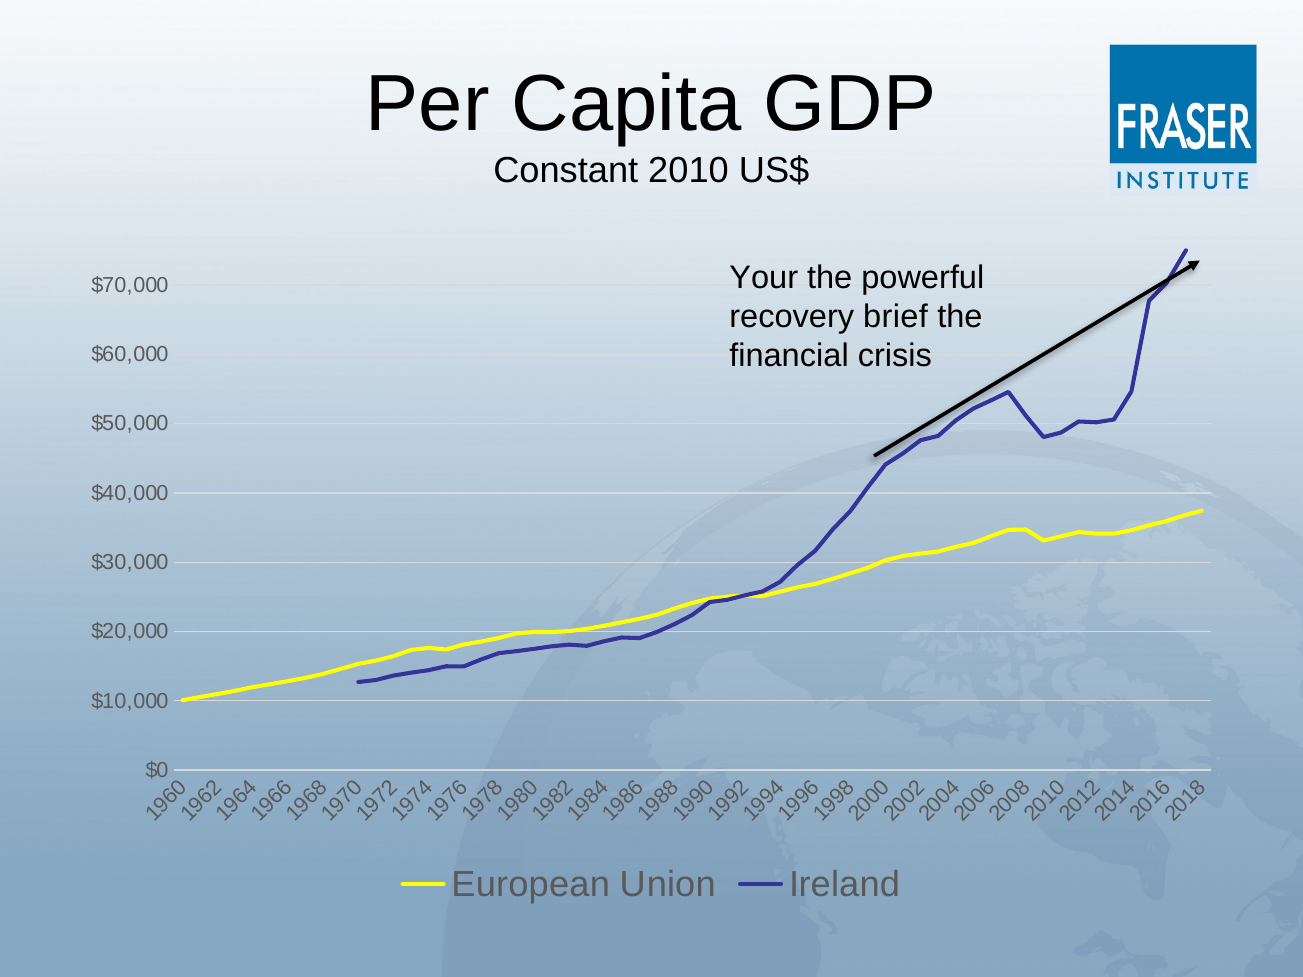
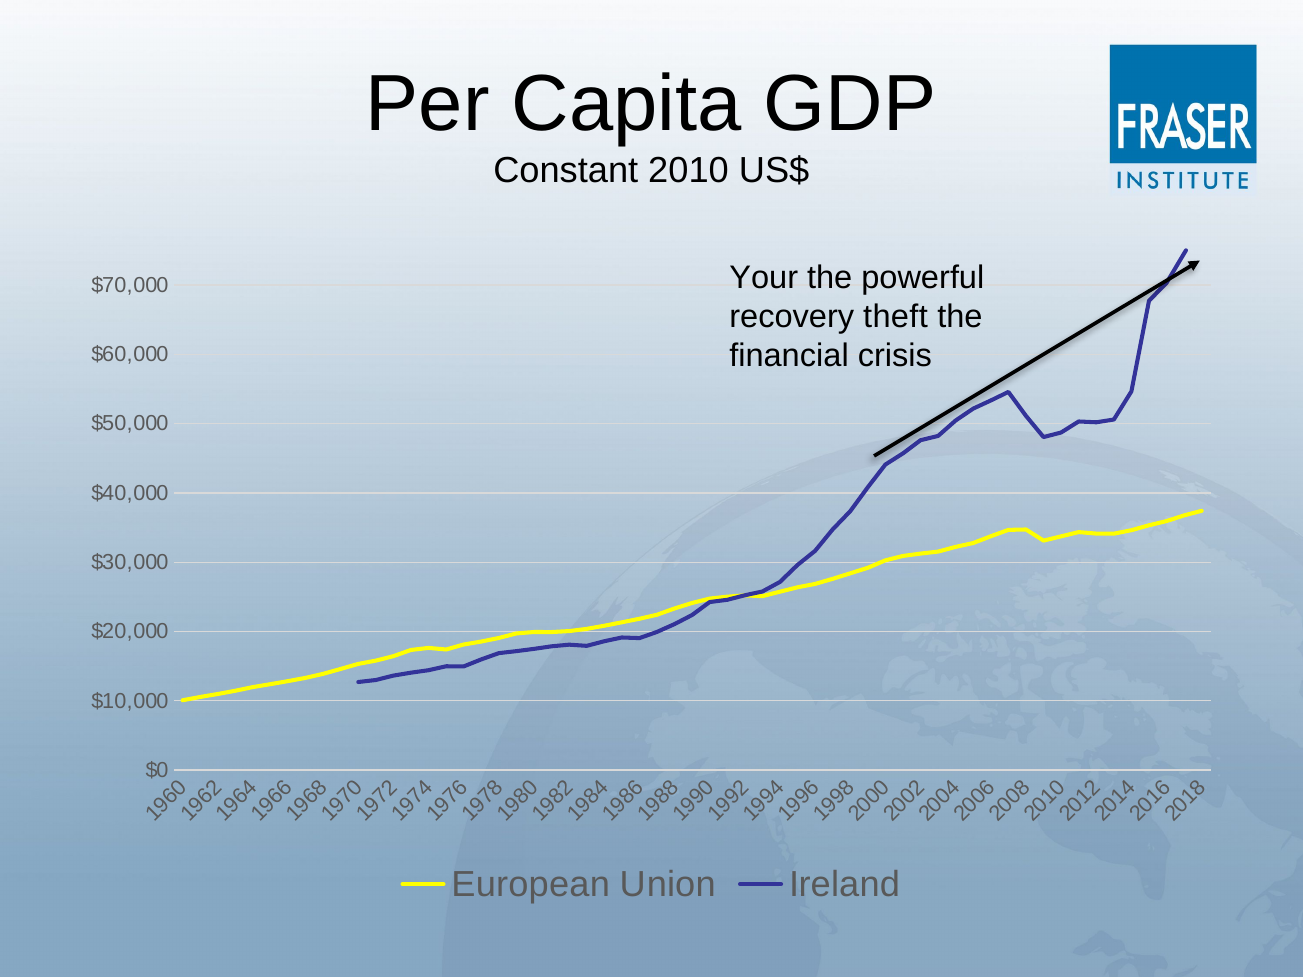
brief: brief -> theft
